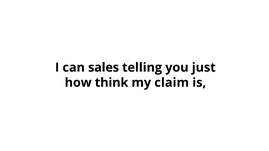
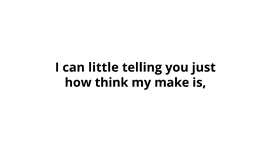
sales: sales -> little
claim: claim -> make
